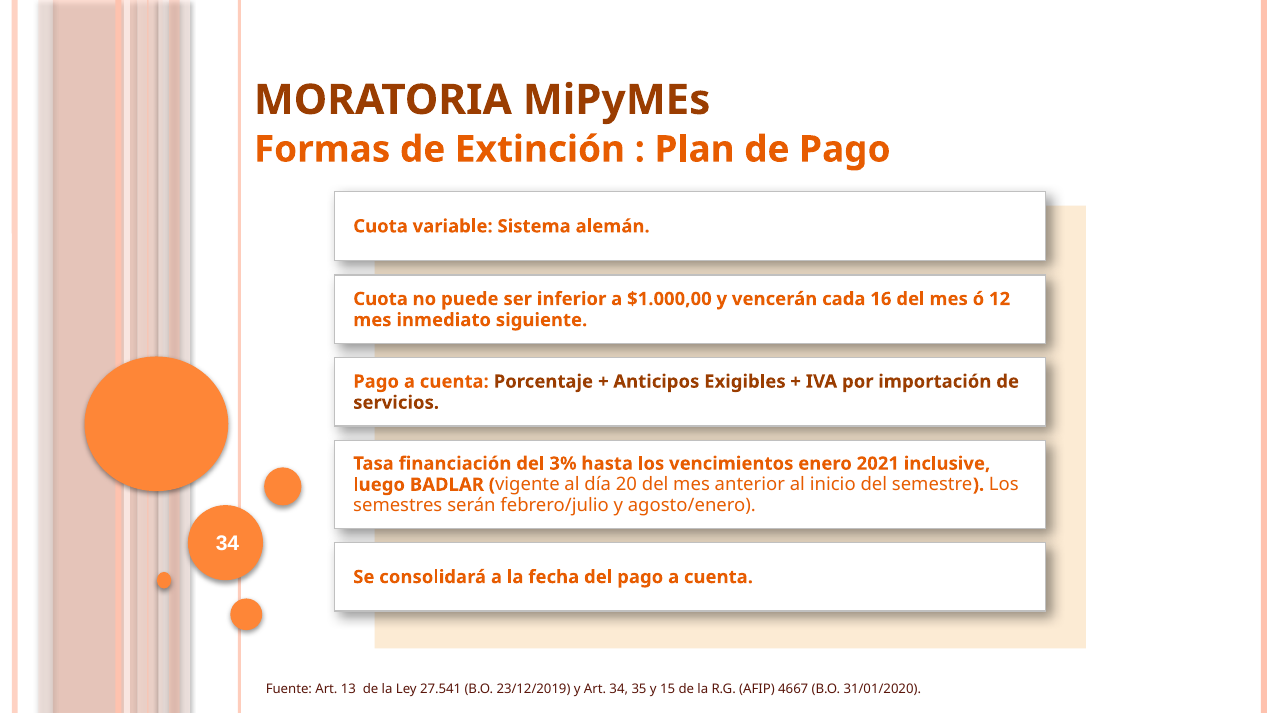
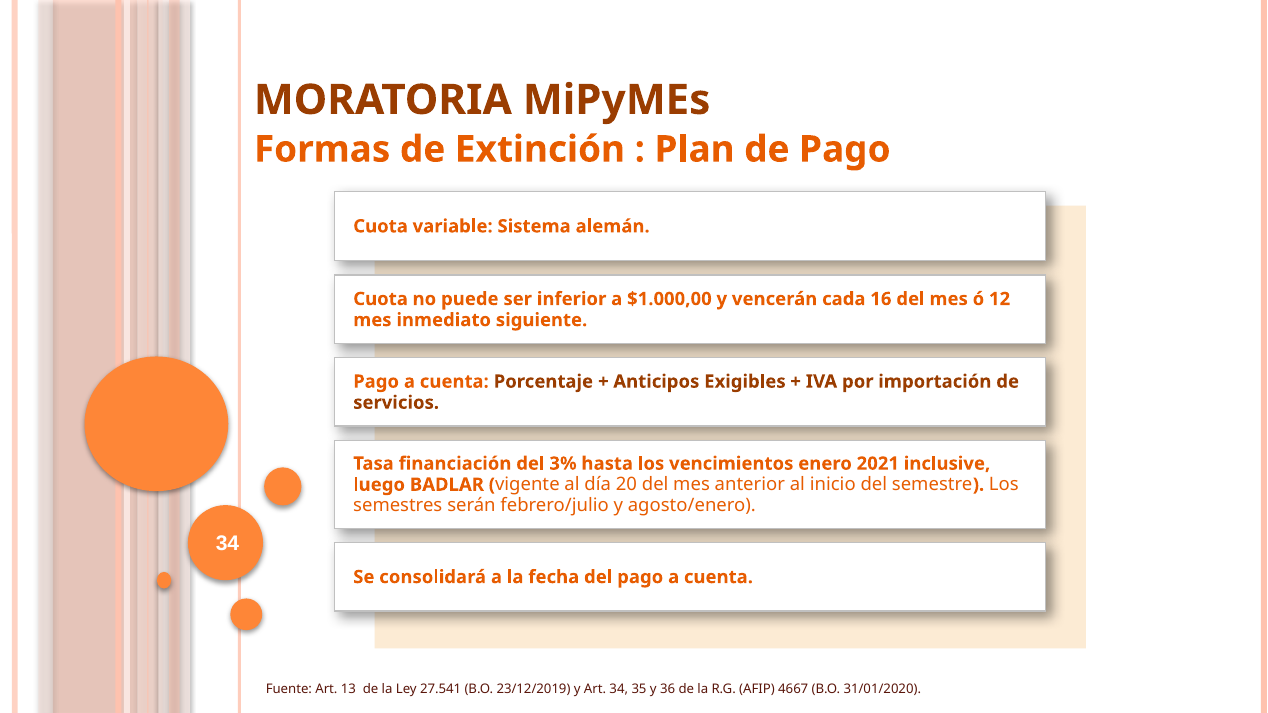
15: 15 -> 36
